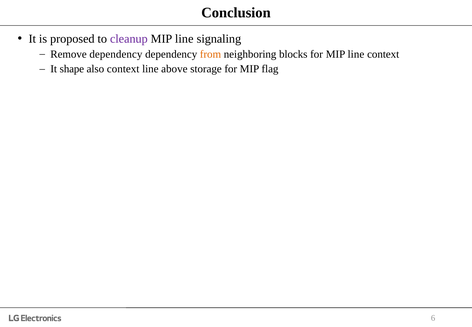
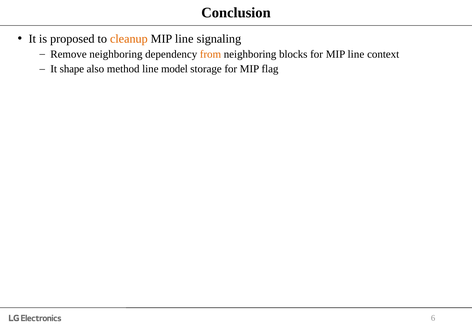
cleanup colour: purple -> orange
Remove dependency: dependency -> neighboring
also context: context -> method
above: above -> model
